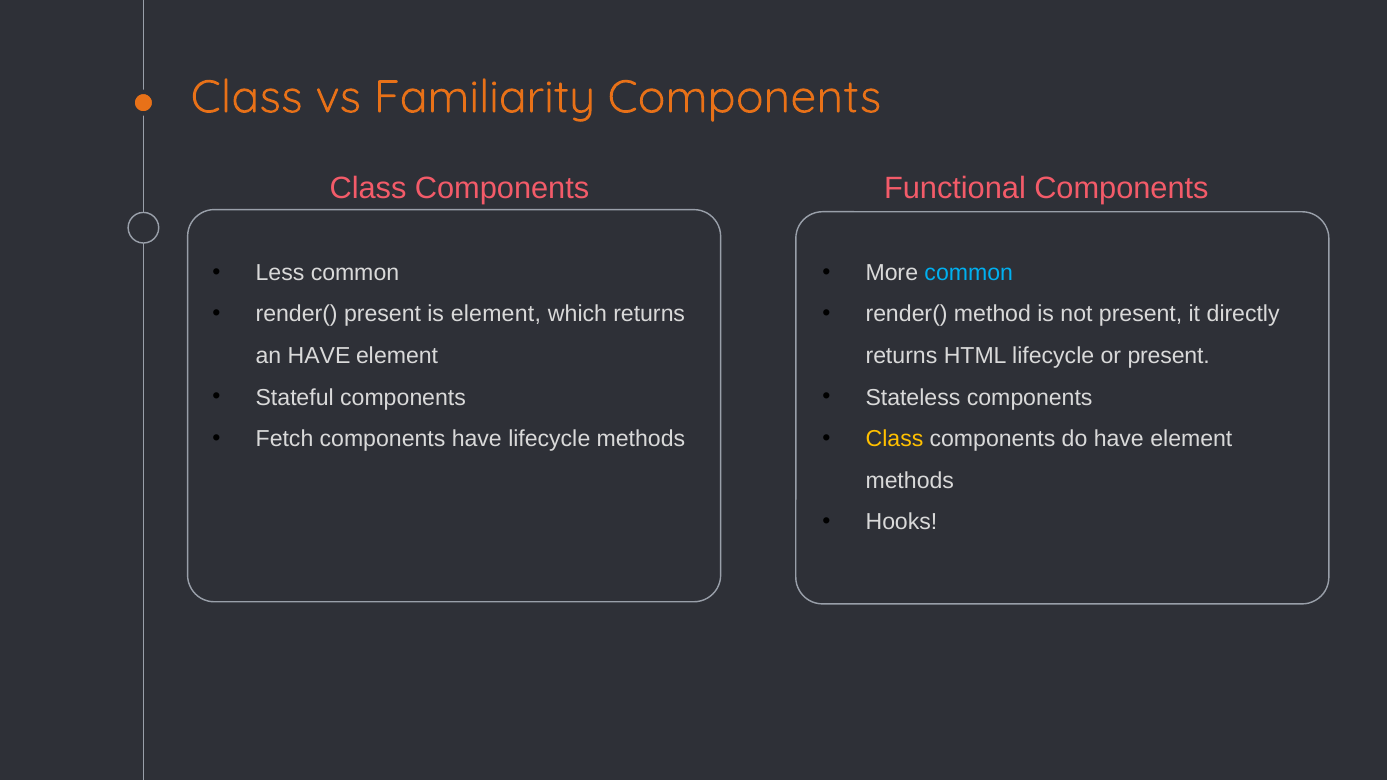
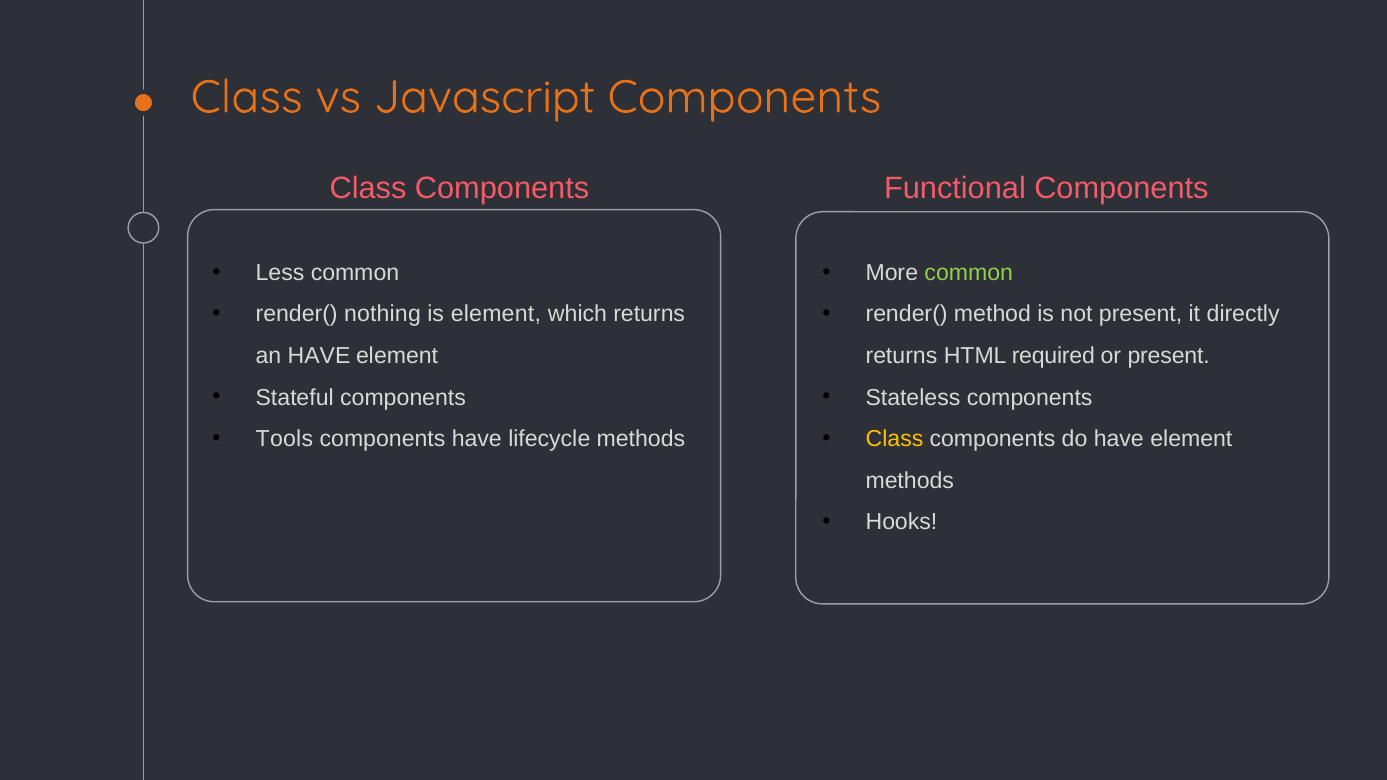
Familiarity: Familiarity -> Javascript
common at (969, 273) colour: light blue -> light green
render( present: present -> nothing
HTML lifecycle: lifecycle -> required
Fetch: Fetch -> Tools
